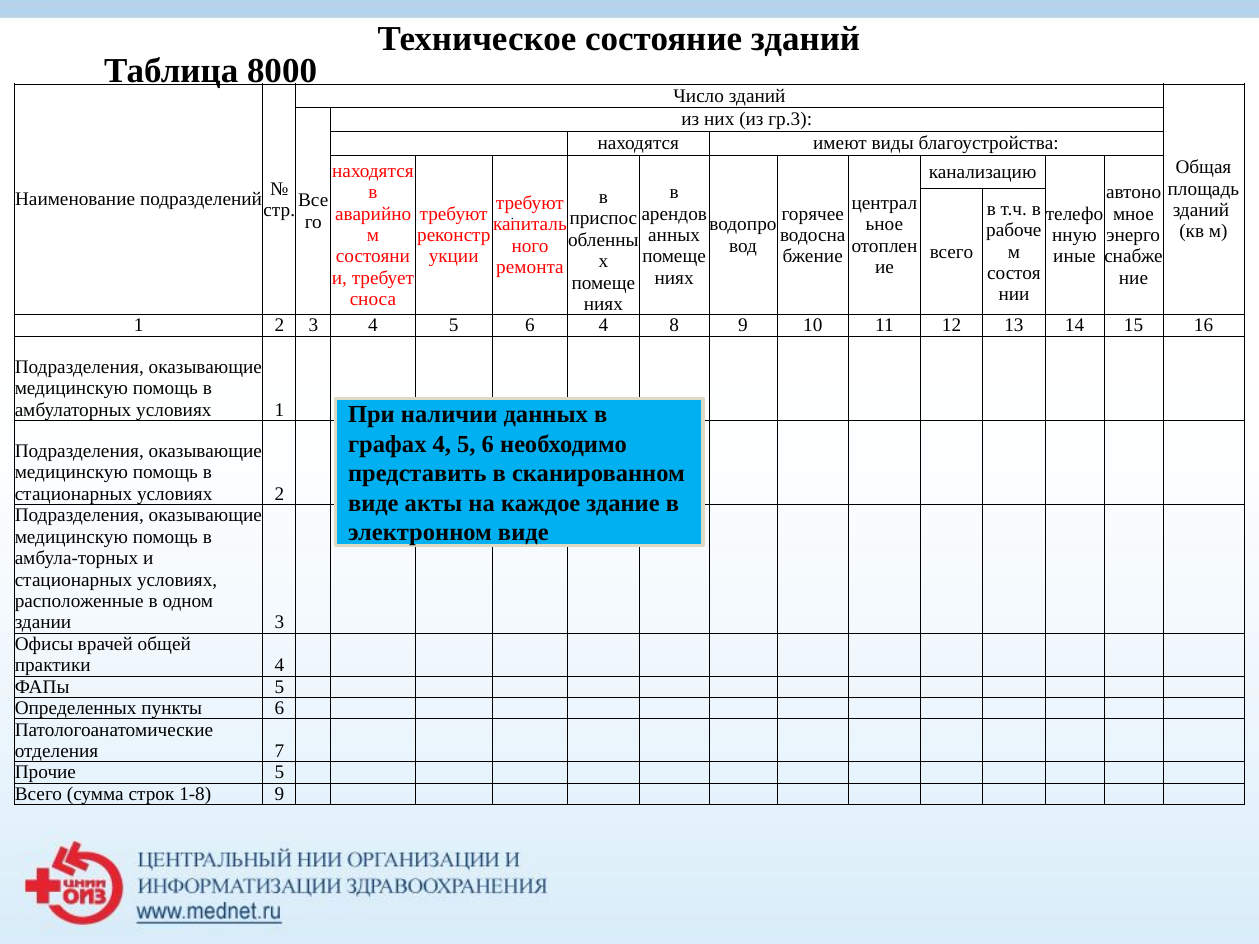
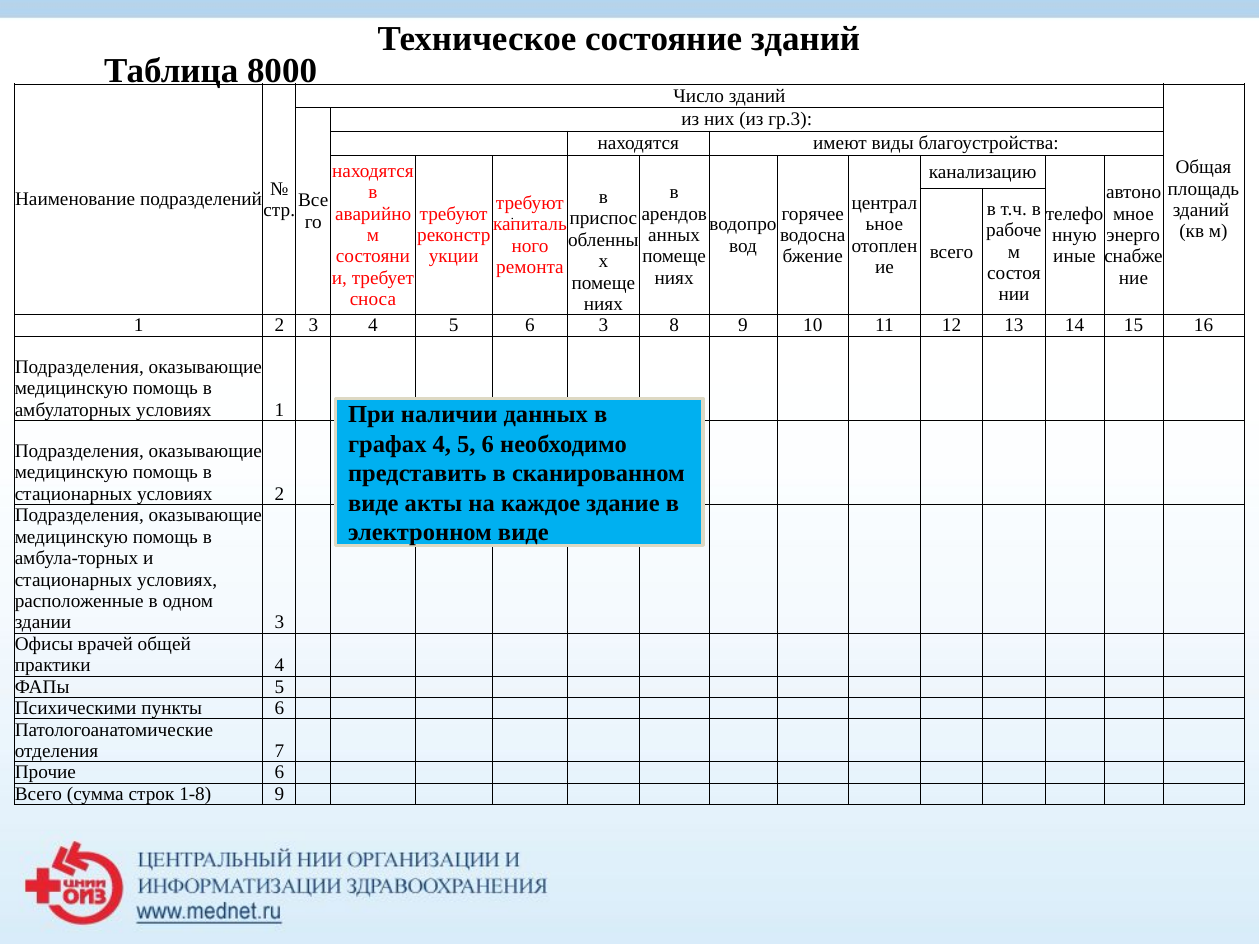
6 4: 4 -> 3
Определенных: Определенных -> Психическими
Прочие 5: 5 -> 6
